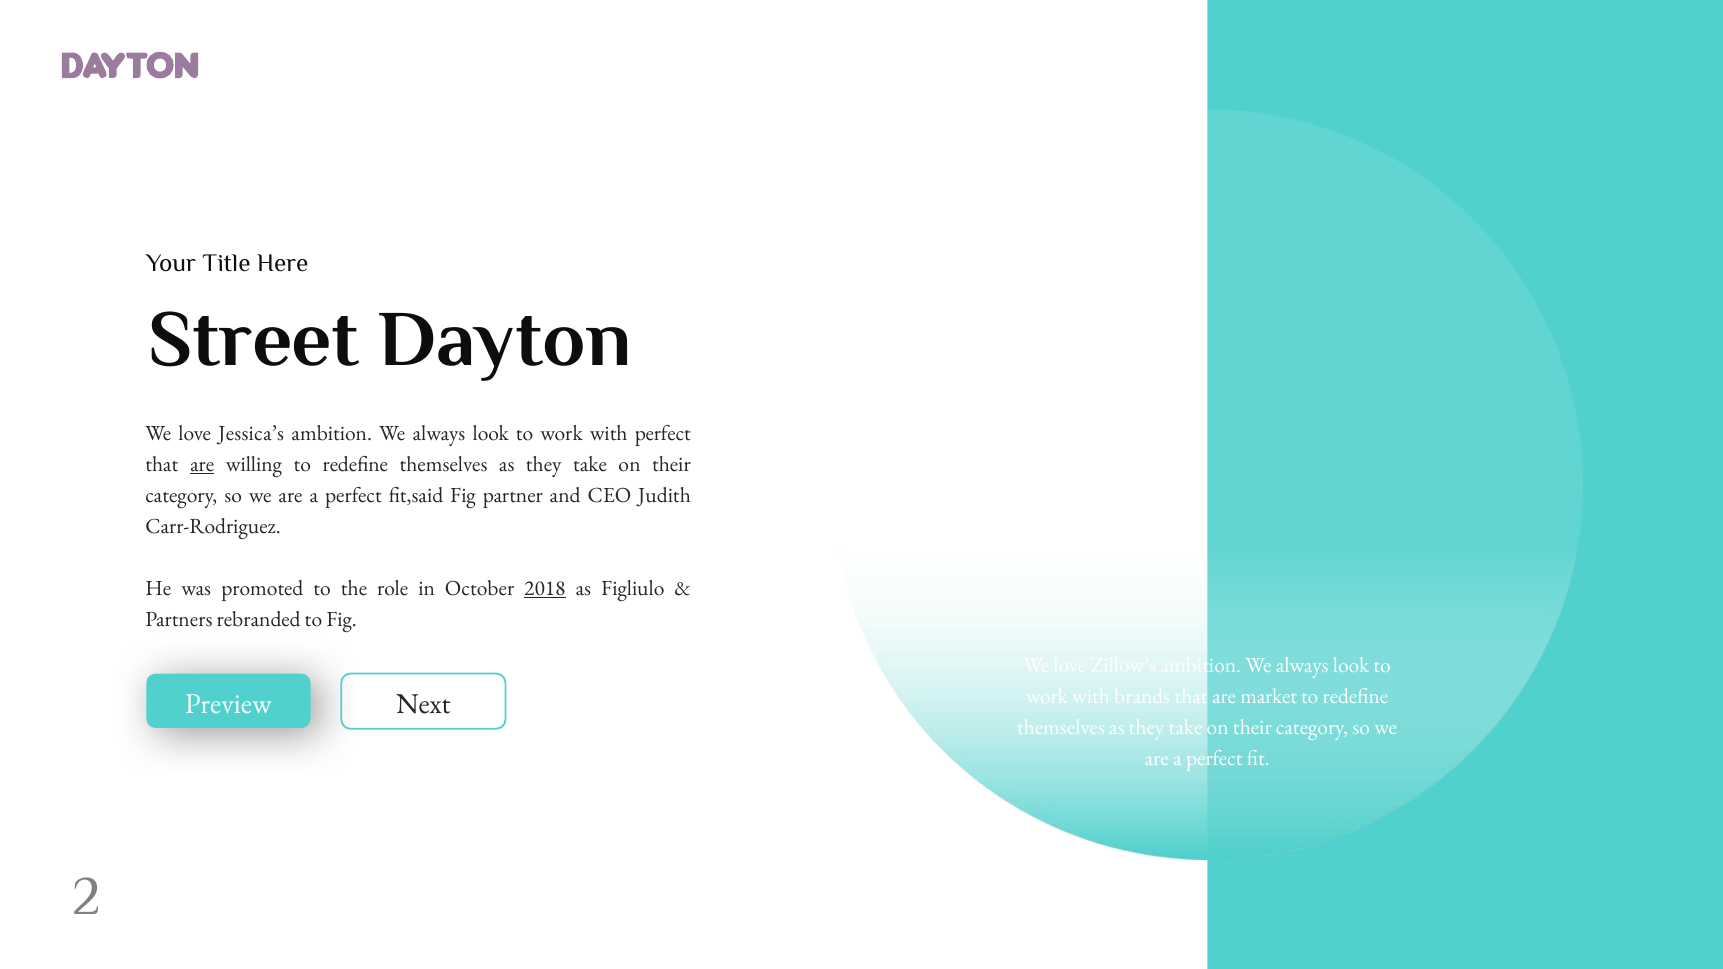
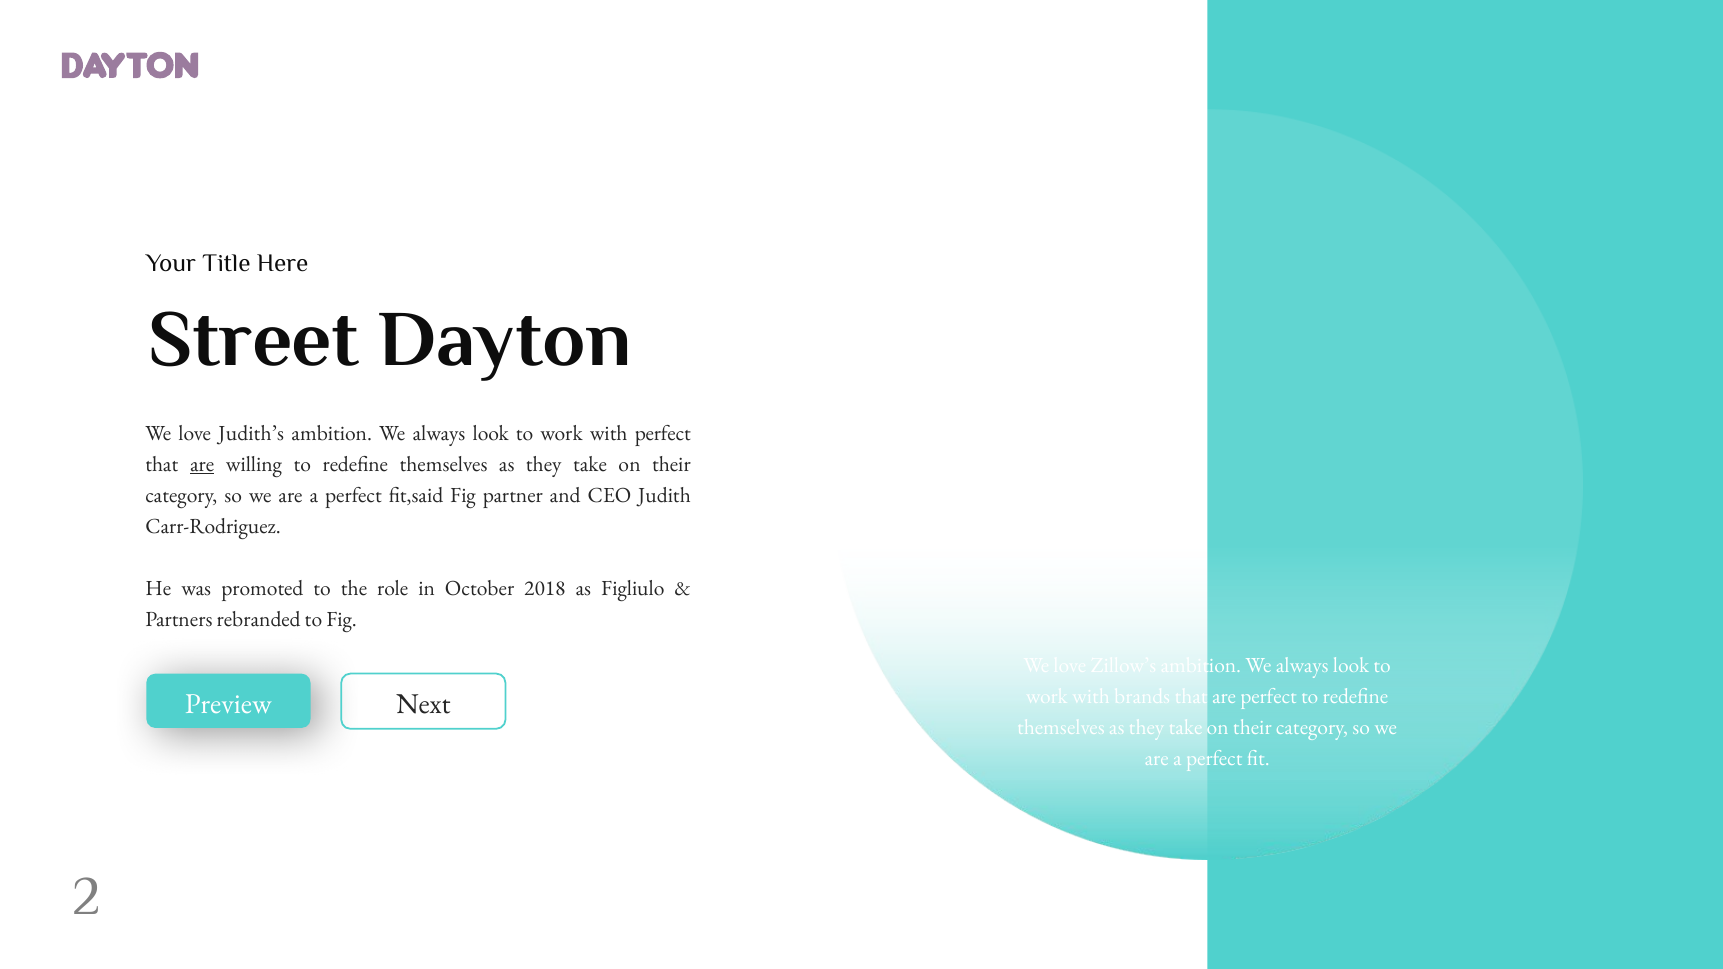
Jessica’s: Jessica’s -> Judith’s
2018 underline: present -> none
are market: market -> perfect
